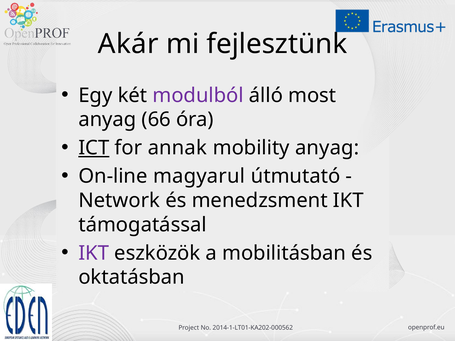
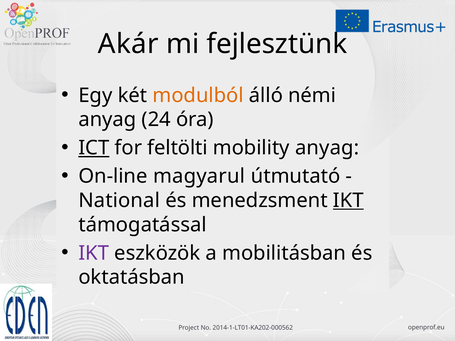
modulból colour: purple -> orange
most: most -> némi
66: 66 -> 24
annak: annak -> feltölti
Network: Network -> National
IKT at (348, 201) underline: none -> present
